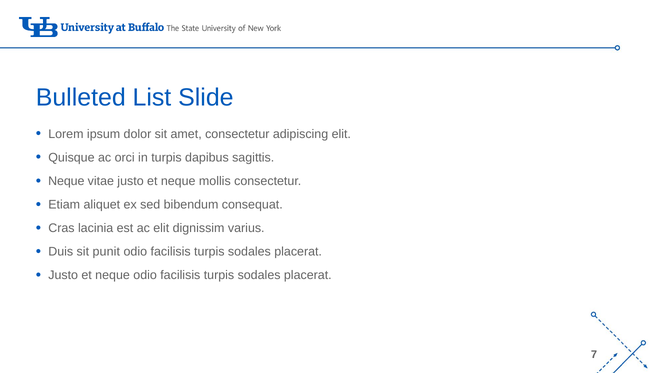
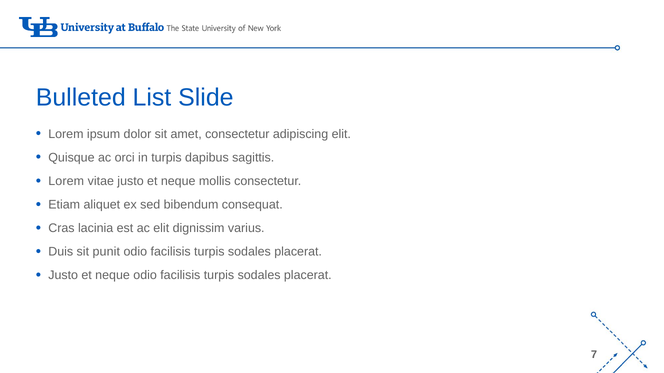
Neque at (66, 181): Neque -> Lorem
